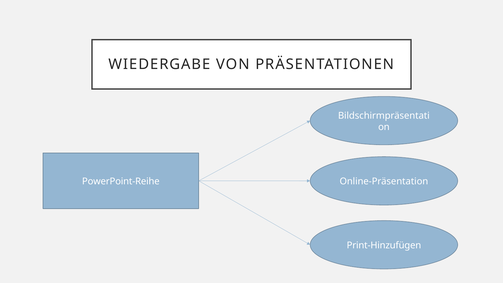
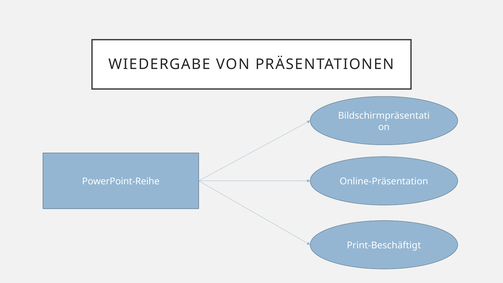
Print-Hinzufügen: Print-Hinzufügen -> Print-Beschäftigt
